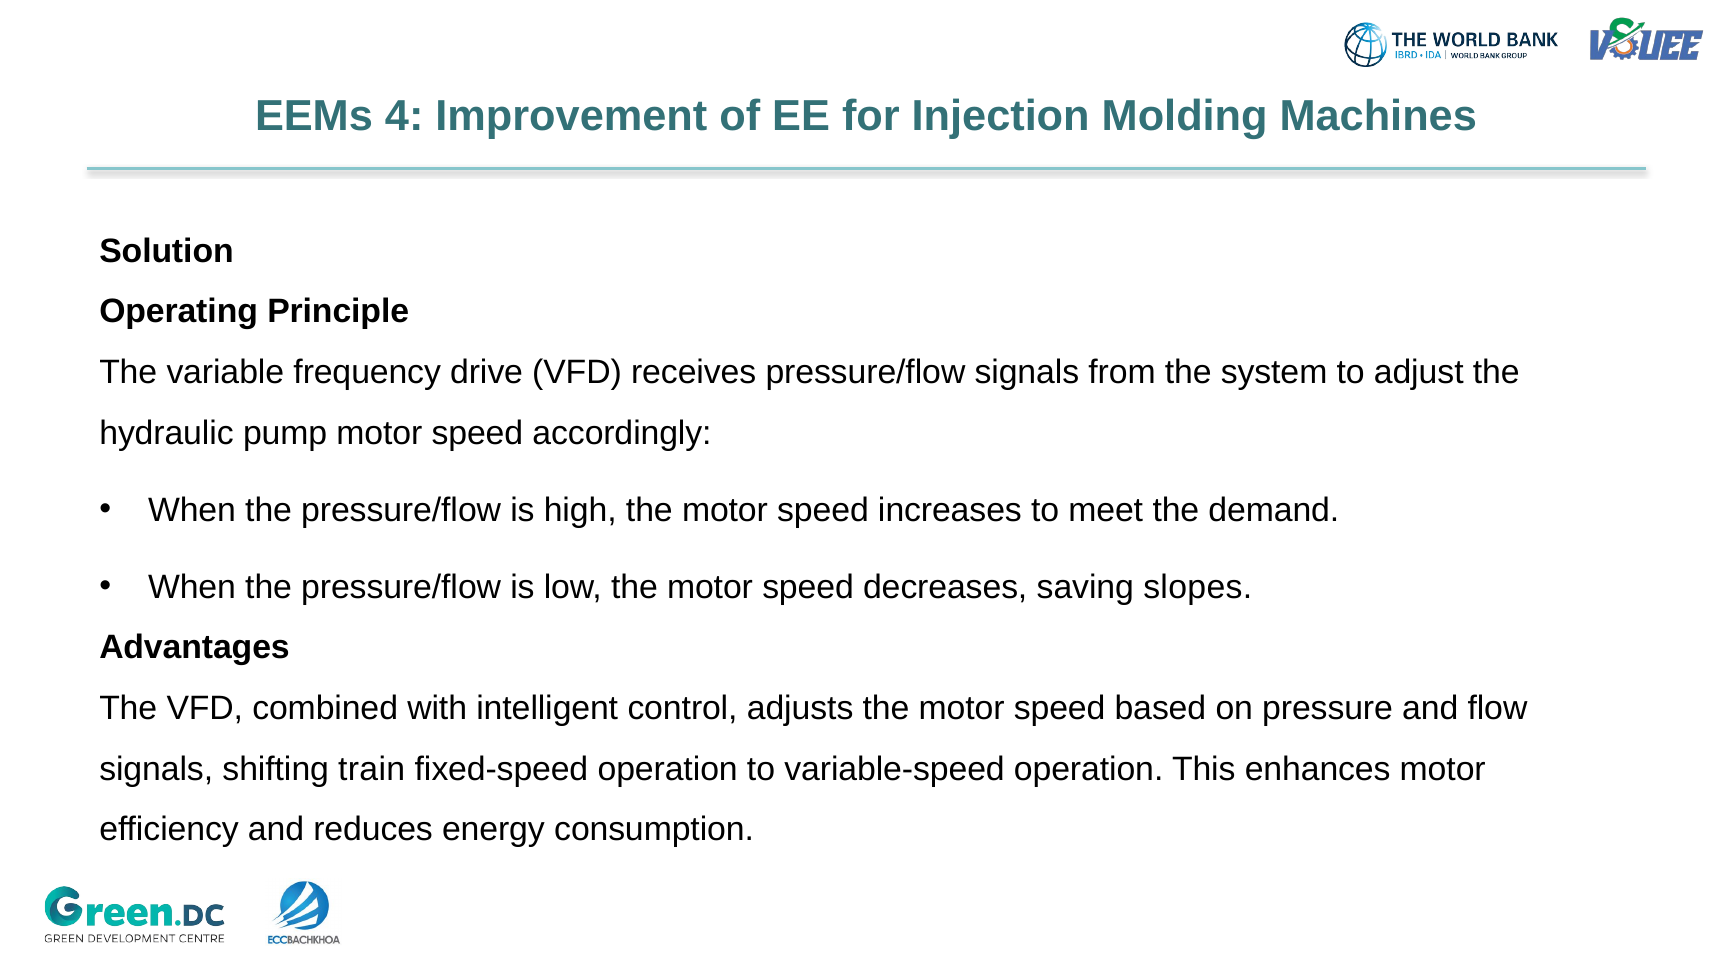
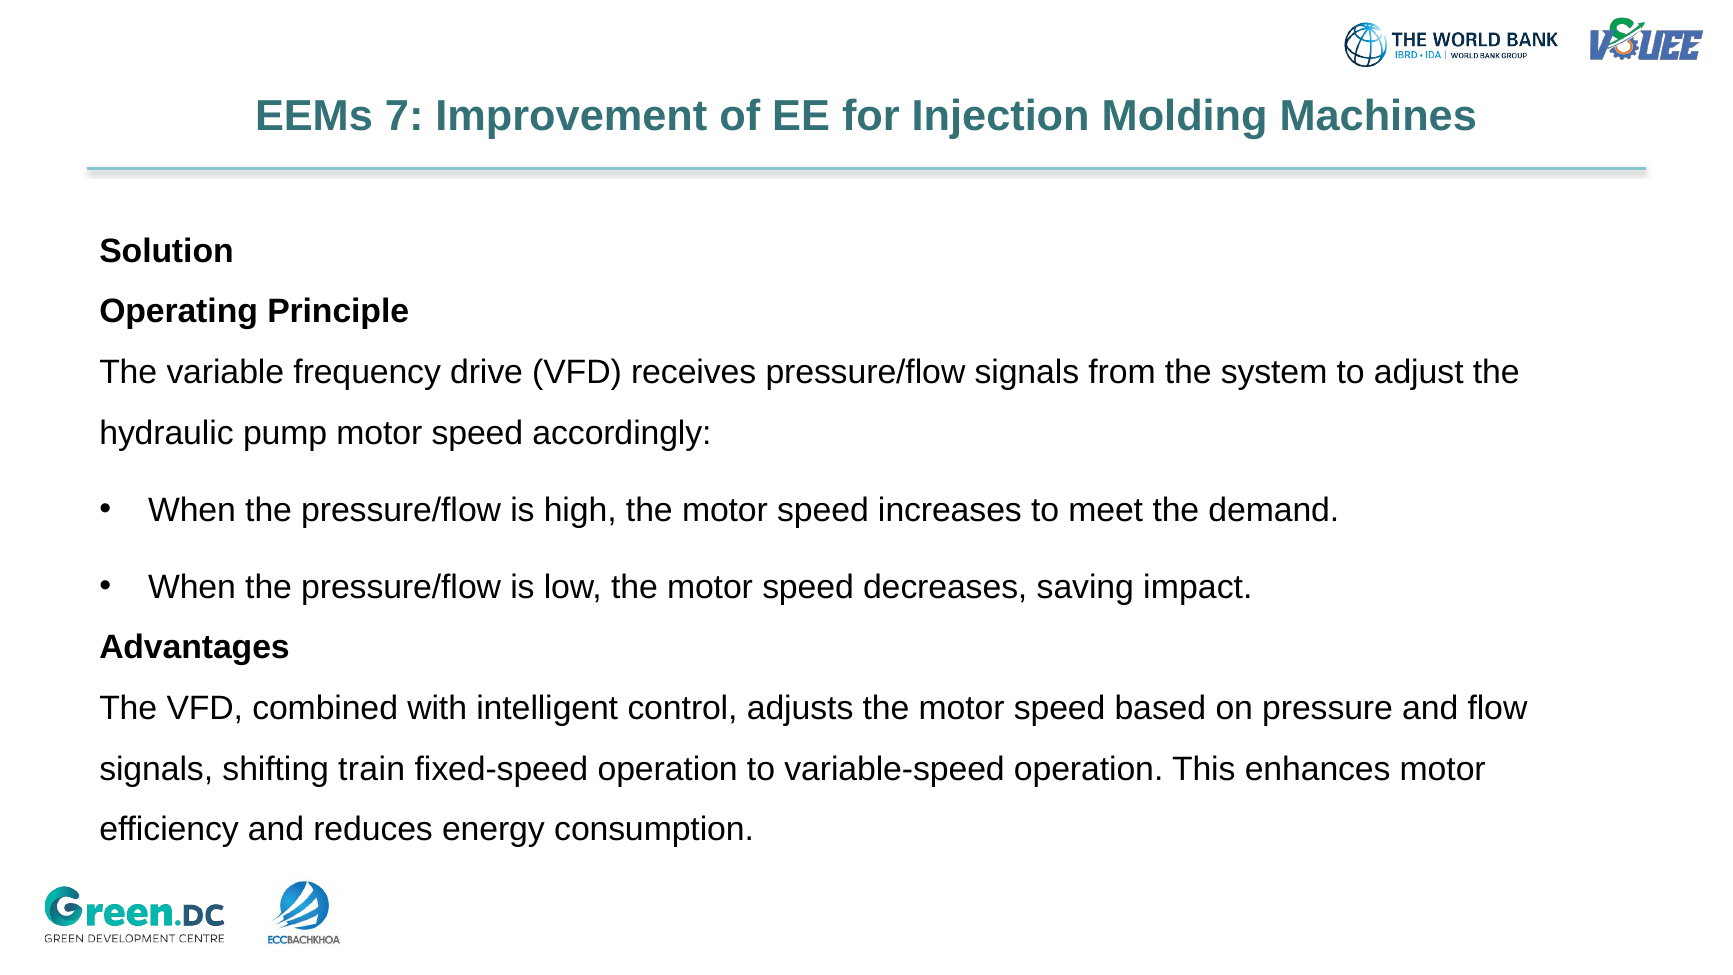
4: 4 -> 7
slopes: slopes -> impact
